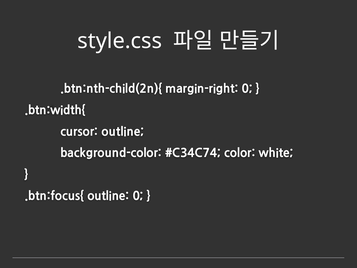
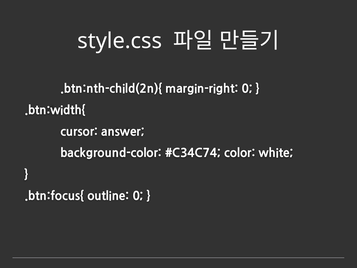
cursor outline: outline -> answer
